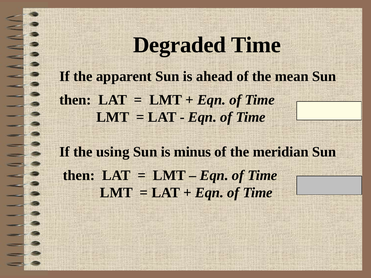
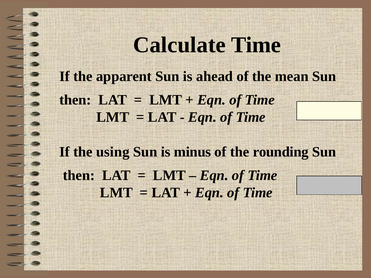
Degraded: Degraded -> Calculate
meridian: meridian -> rounding
